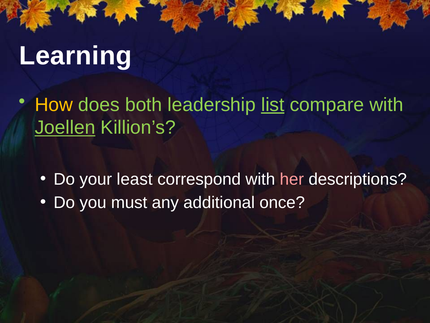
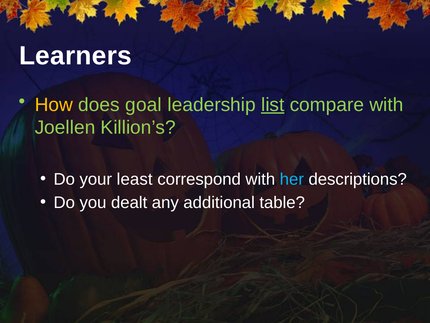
Learning: Learning -> Learners
both: both -> goal
Joellen underline: present -> none
her colour: pink -> light blue
must: must -> dealt
once: once -> table
